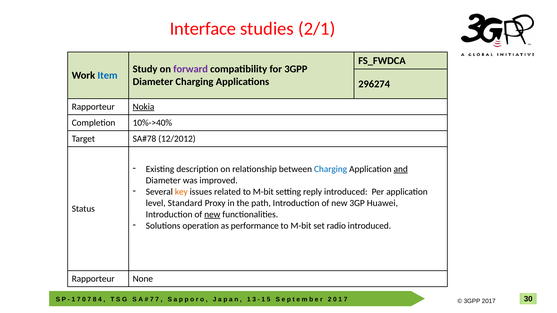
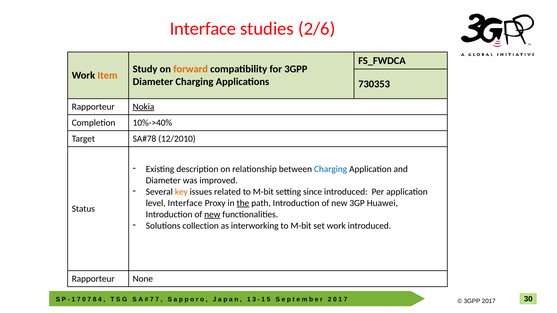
2/1: 2/1 -> 2/6
forward colour: purple -> orange
Item colour: blue -> orange
296274: 296274 -> 730353
12/2012: 12/2012 -> 12/2010
and underline: present -> none
reply: reply -> since
level Standard: Standard -> Interface
the underline: none -> present
operation: operation -> collection
performance: performance -> interworking
set radio: radio -> work
